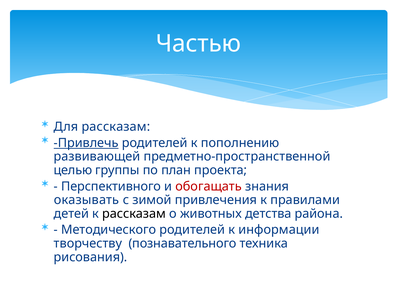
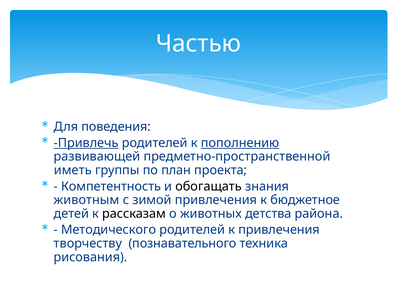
Для рассказам: рассказам -> поведения
пополнению underline: none -> present
целью: целью -> иметь
Перспективного: Перспективного -> Компетентность
обогащать colour: red -> black
оказывать: оказывать -> животным
правилами: правилами -> бюджетное
к информации: информации -> привлечения
